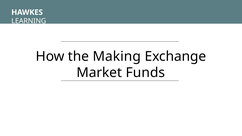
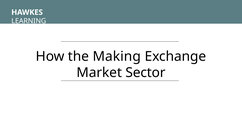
Funds: Funds -> Sector
